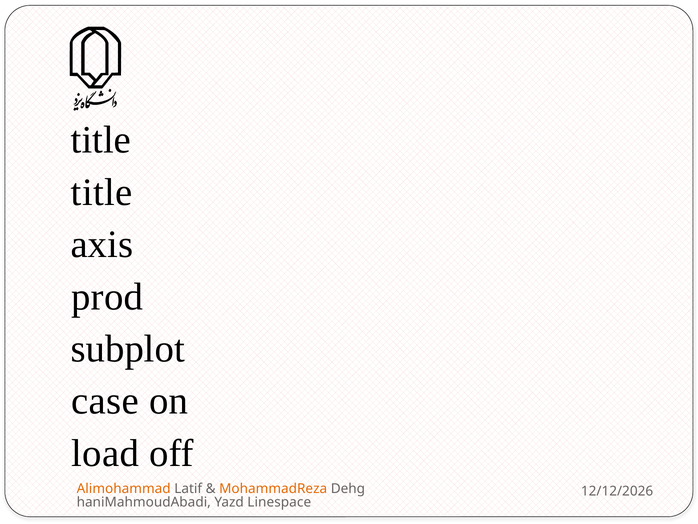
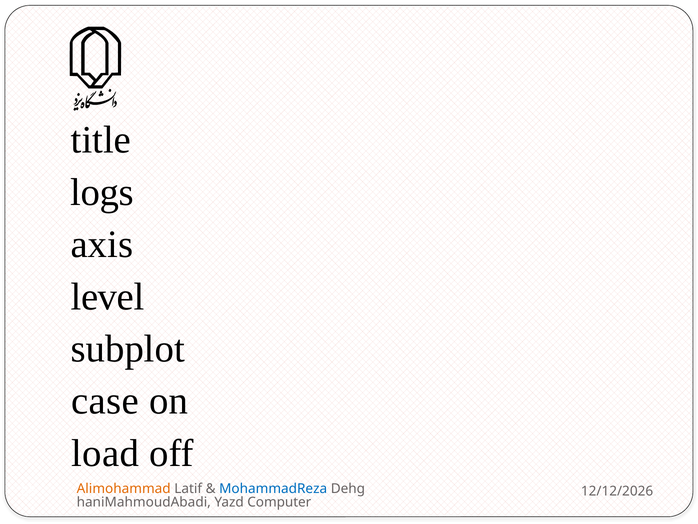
title at (102, 192): title -> logs
prod: prod -> level
MohammadReza colour: orange -> blue
Linespace: Linespace -> Computer
